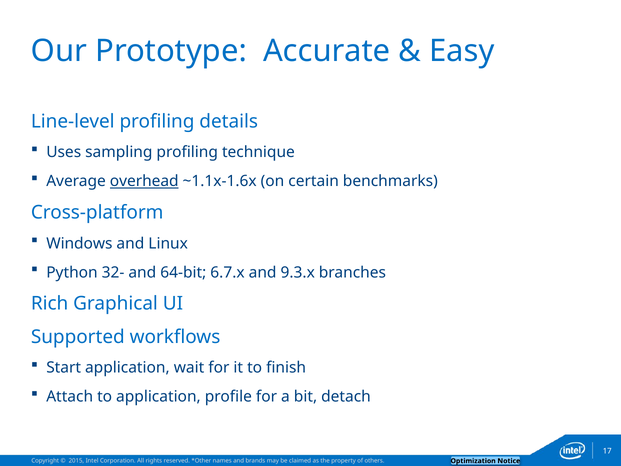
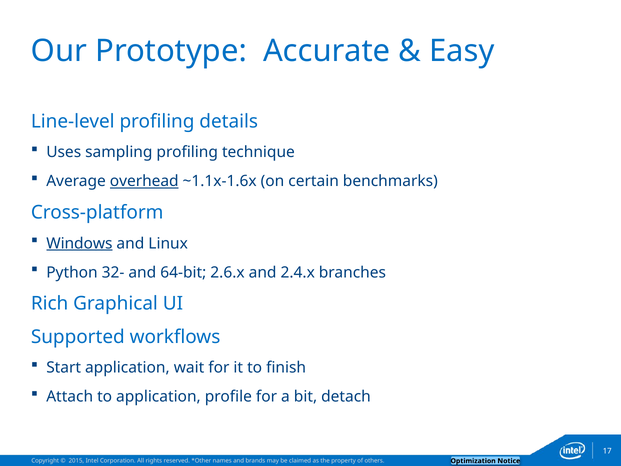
Windows underline: none -> present
6.7.x: 6.7.x -> 2.6.x
9.3.x: 9.3.x -> 2.4.x
